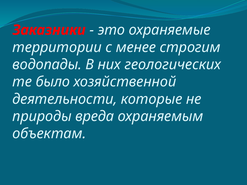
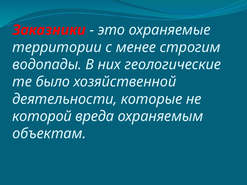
геологических: геологических -> геологические
природы: природы -> которой
